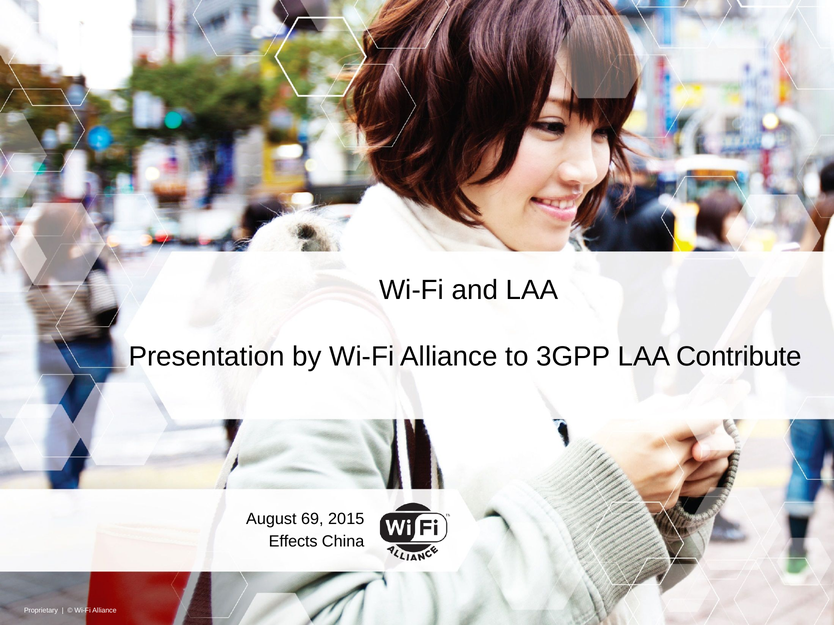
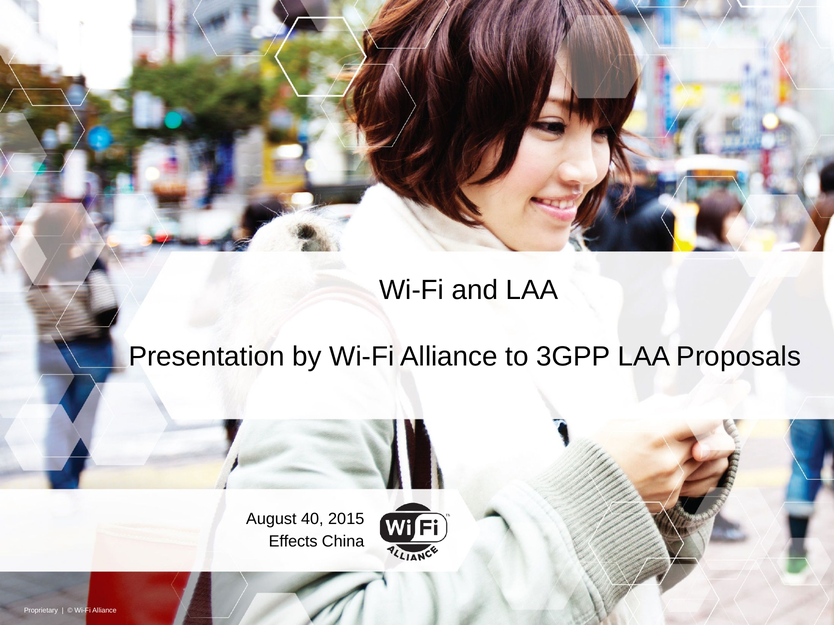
Contribute: Contribute -> Proposals
69: 69 -> 40
